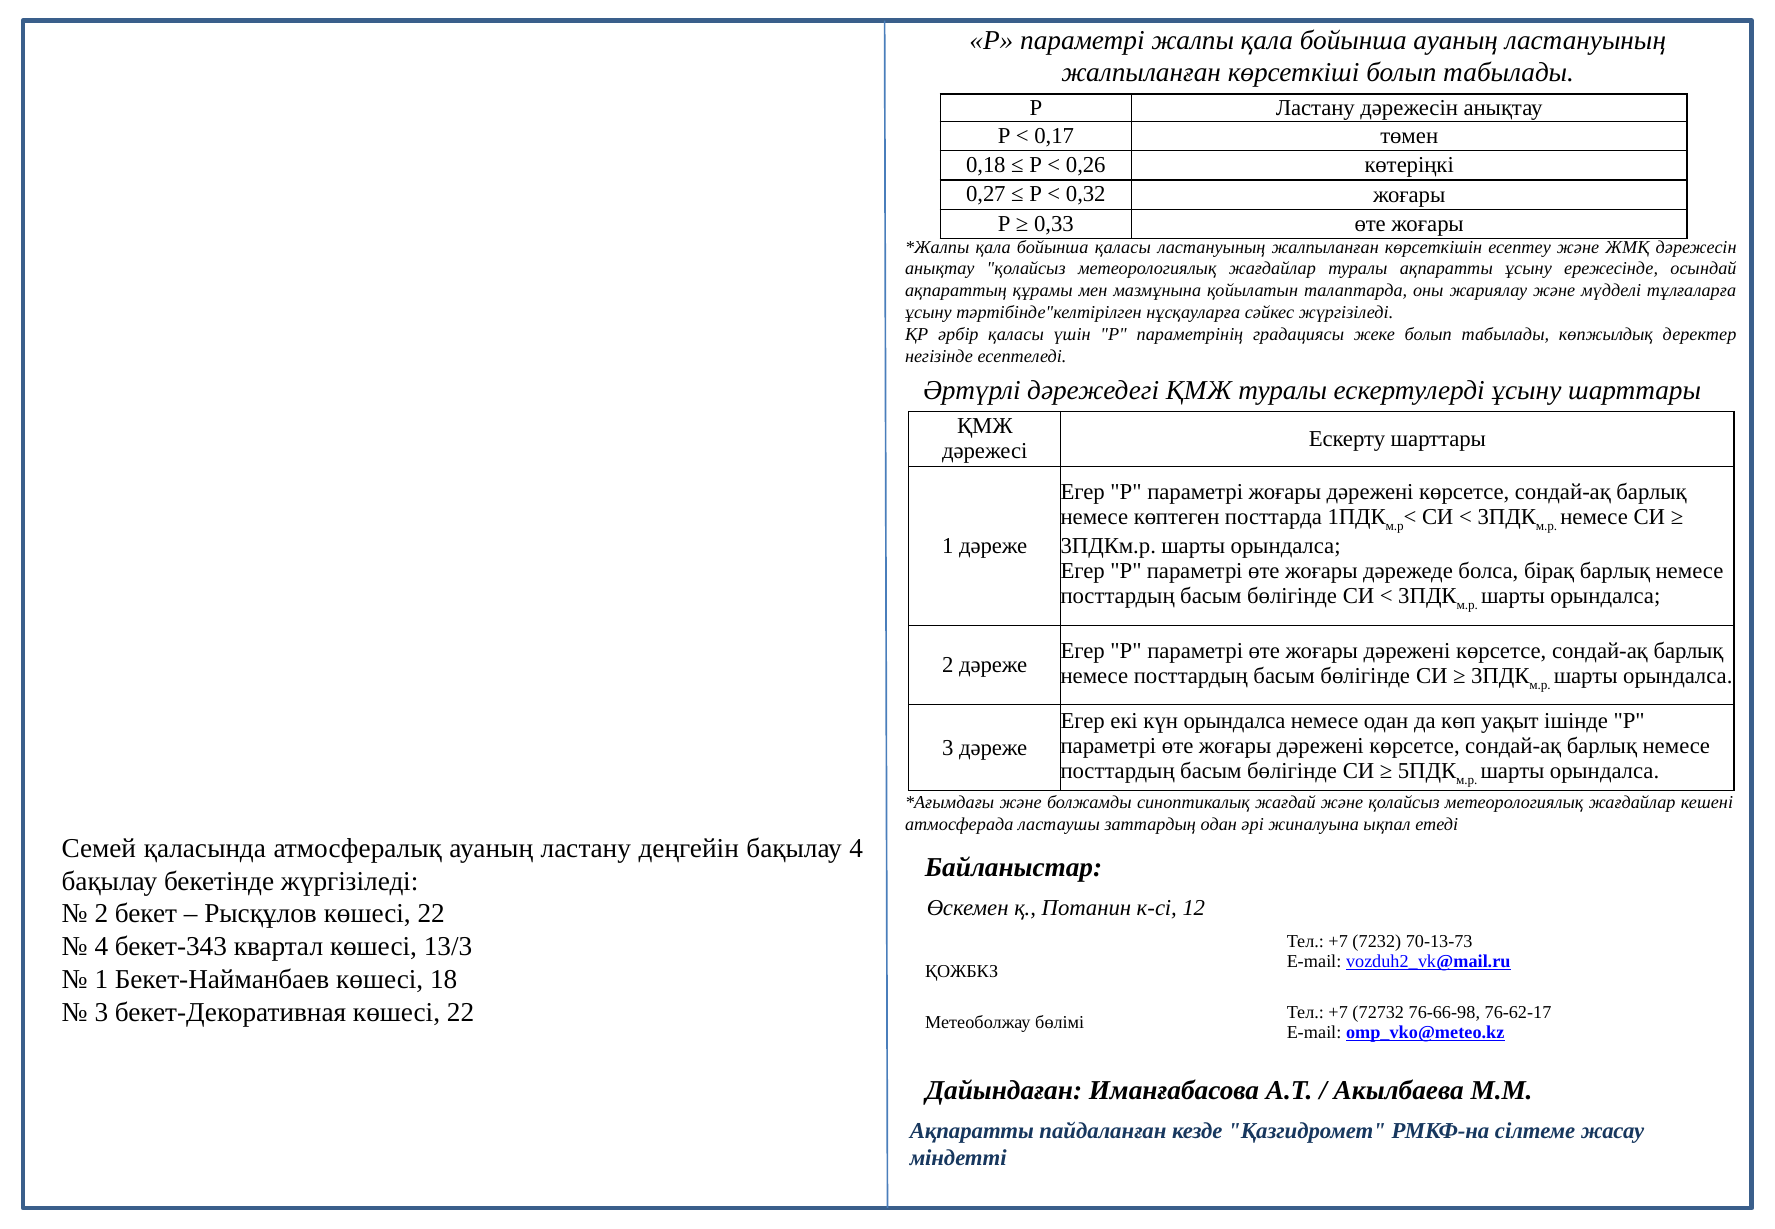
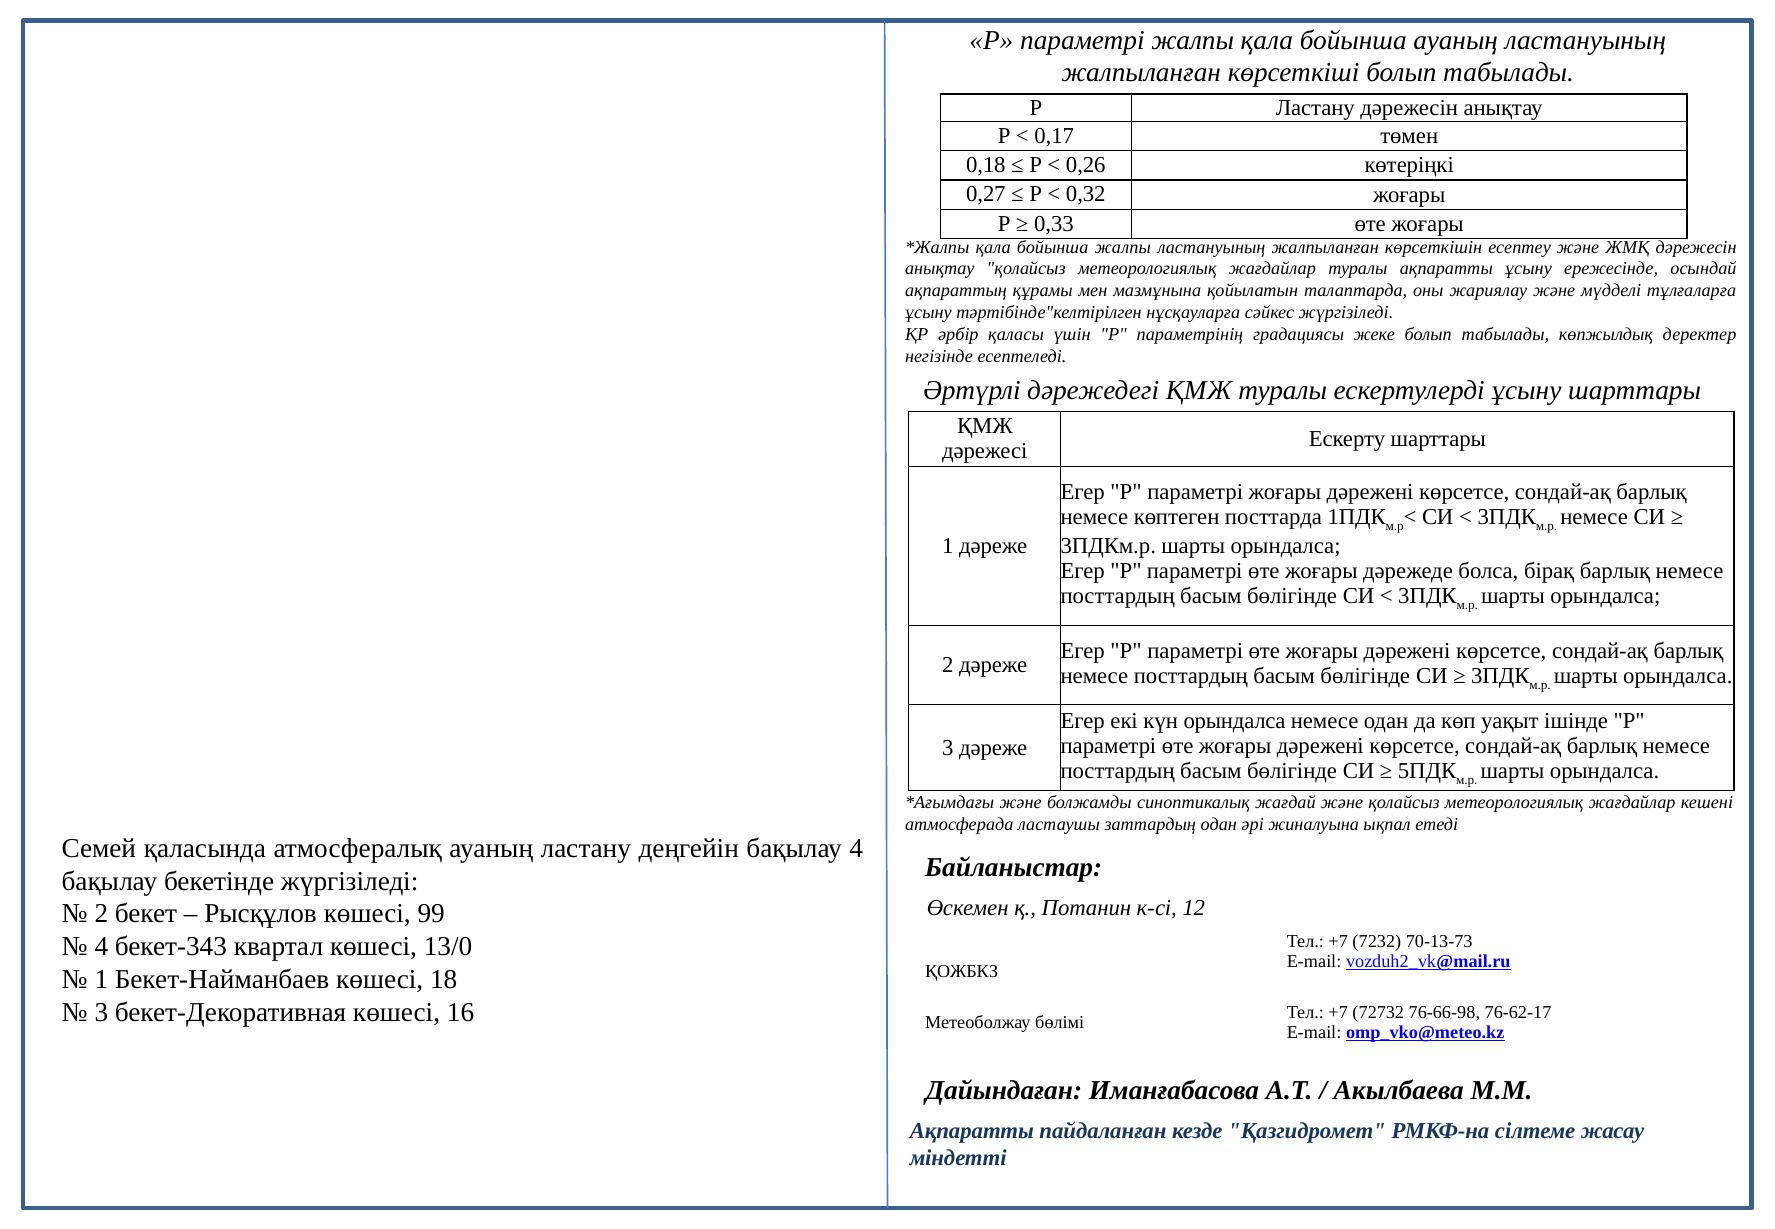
бойынша қаласы: қаласы -> жалпы
Рысқұлов көшесі 22: 22 -> 99
13/3: 13/3 -> 13/0
бекет-Декоративная көшесі 22: 22 -> 16
